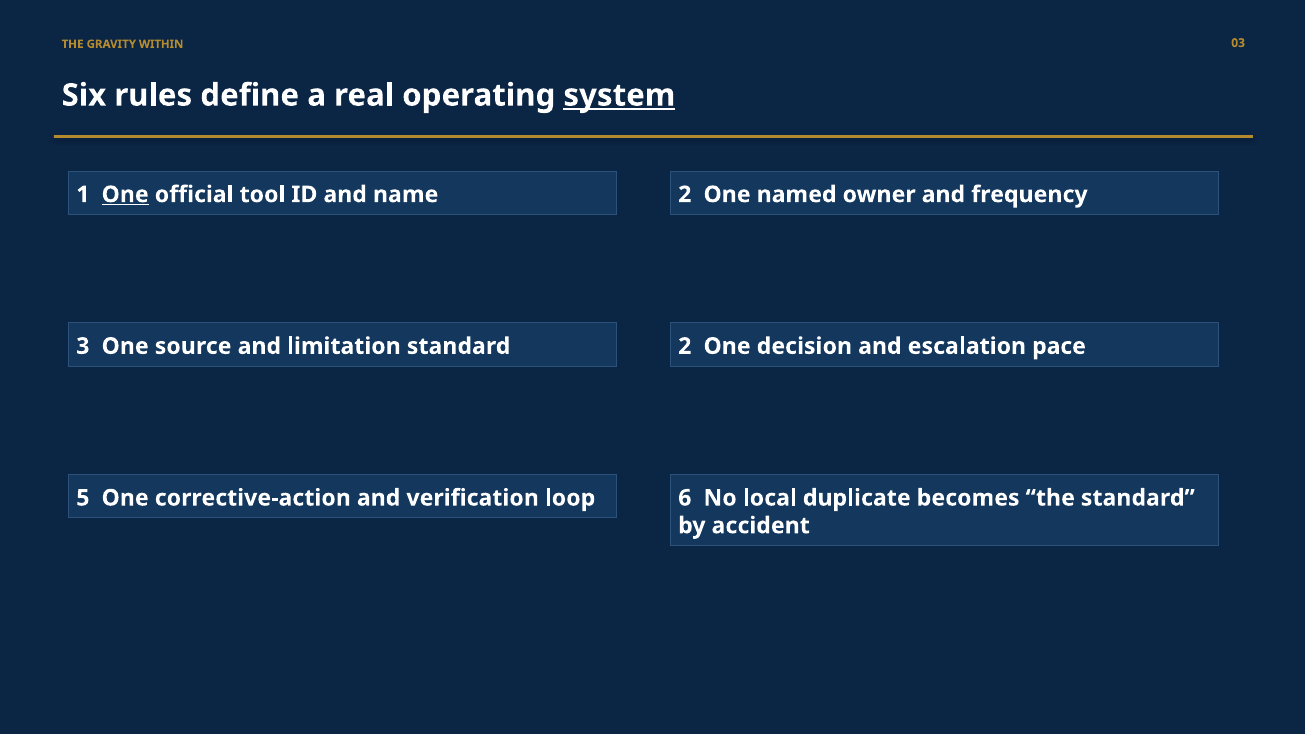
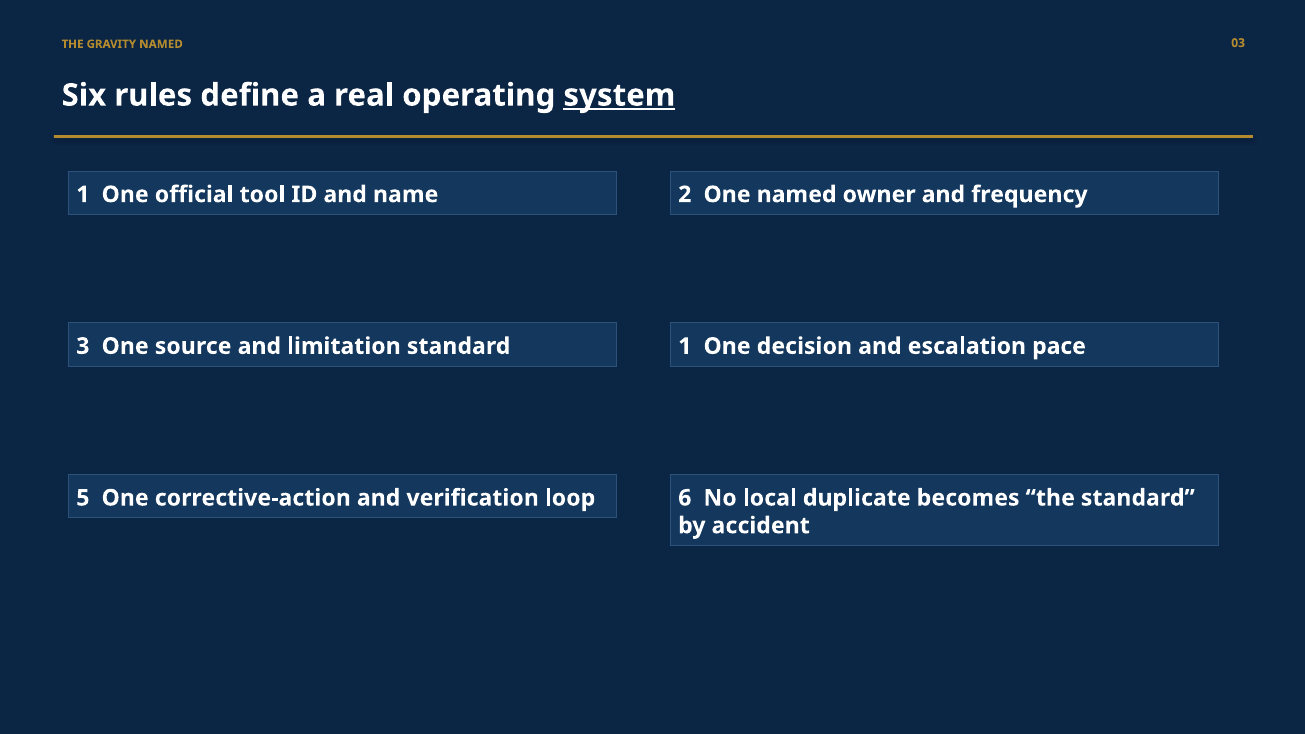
GRAVITY WITHIN: WITHIN -> NAMED
One at (125, 195) underline: present -> none
standard 2: 2 -> 1
